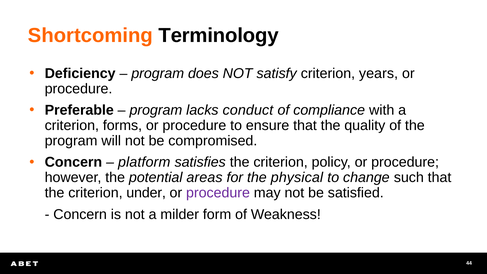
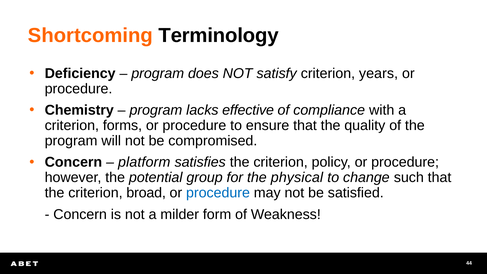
Preferable: Preferable -> Chemistry
conduct: conduct -> effective
areas: areas -> group
under: under -> broad
procedure at (218, 193) colour: purple -> blue
